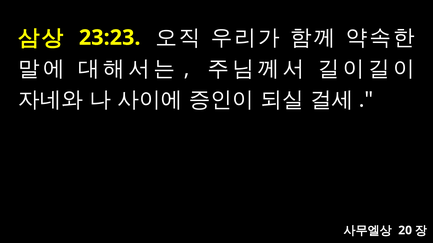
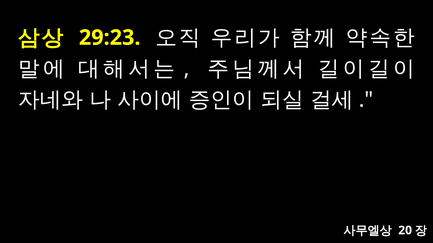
23:23: 23:23 -> 29:23
